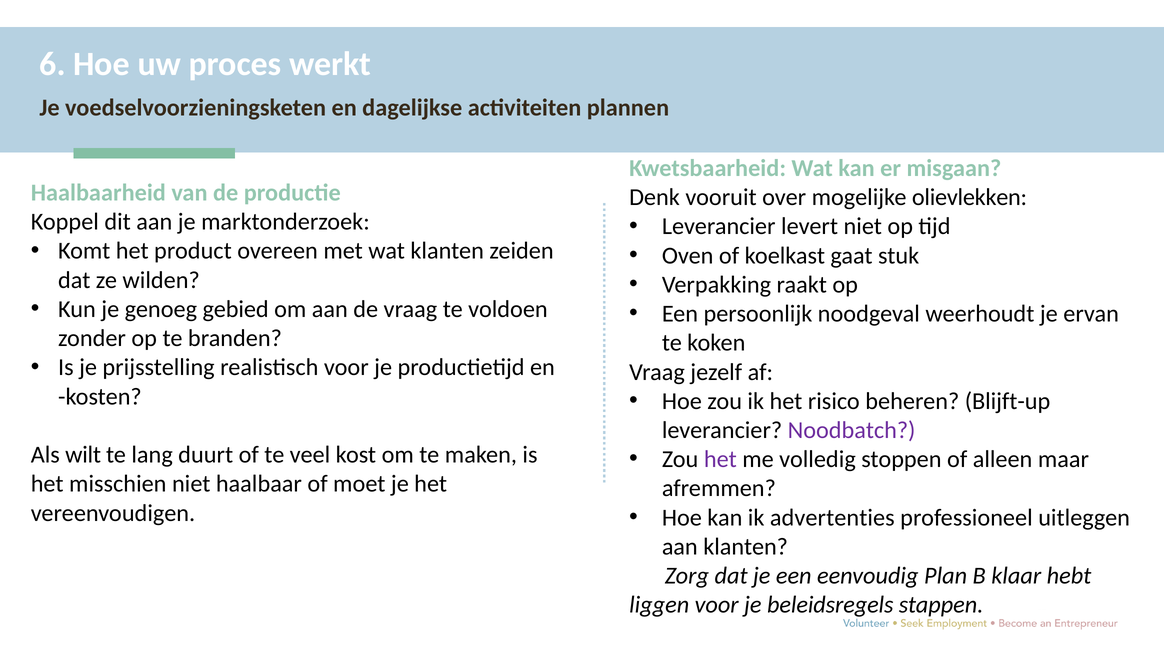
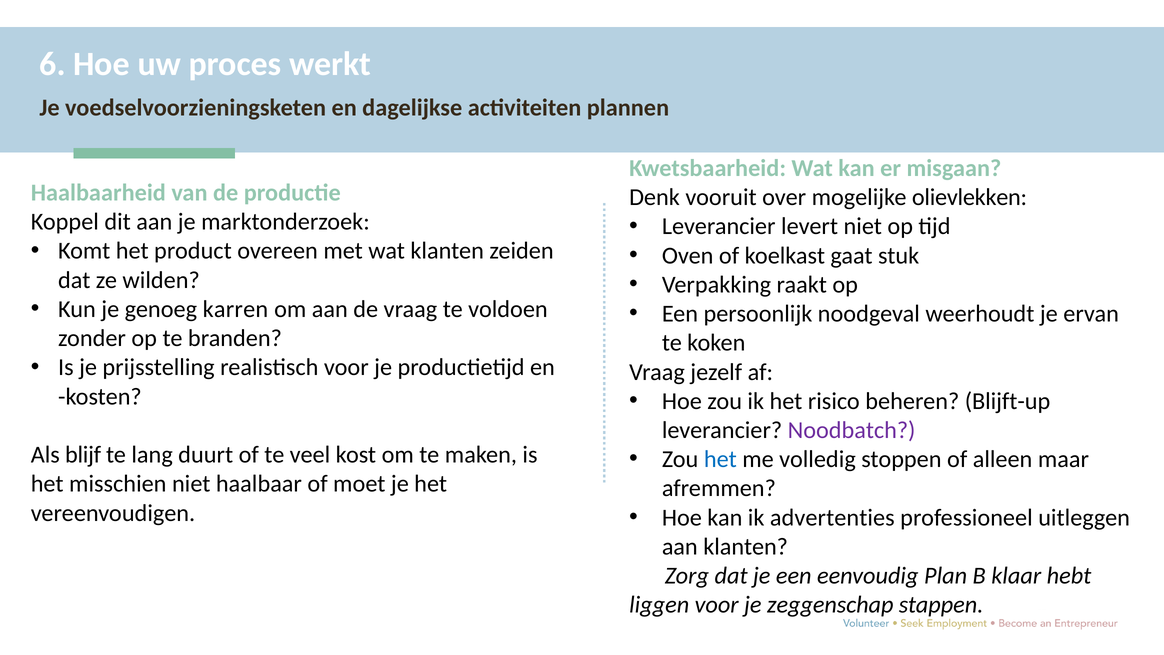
gebied: gebied -> karren
wilt: wilt -> blijf
het at (720, 459) colour: purple -> blue
beleidsregels: beleidsregels -> zeggenschap
